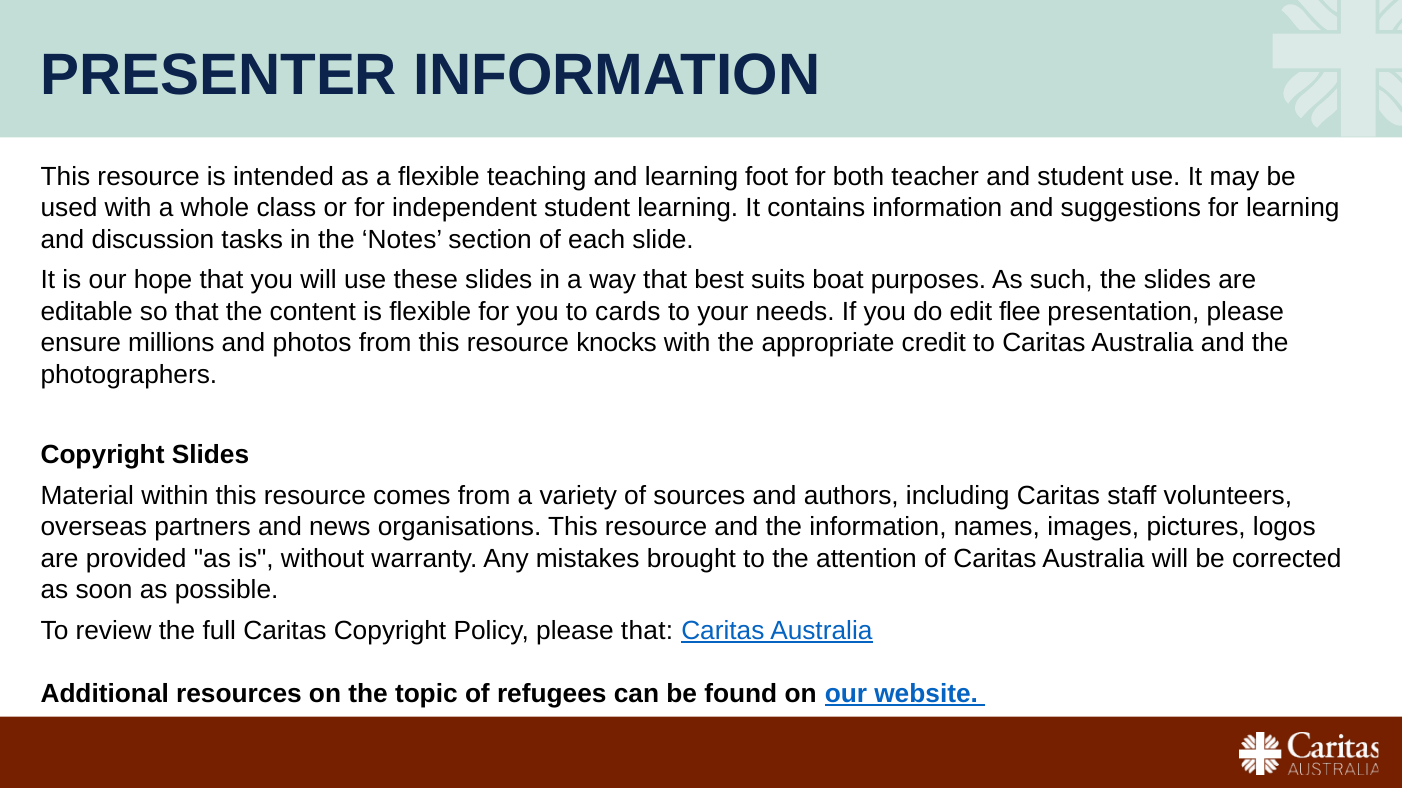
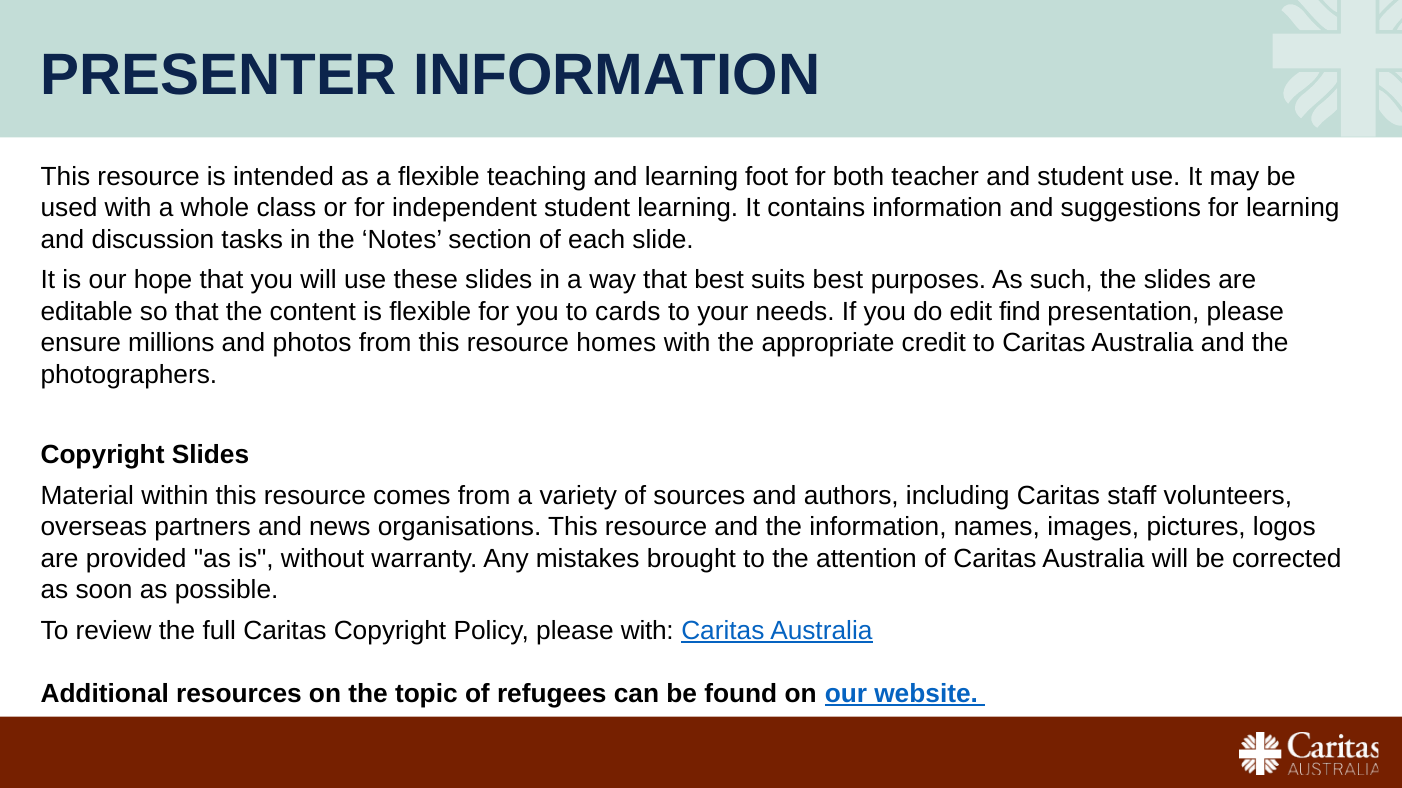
suits boat: boat -> best
flee: flee -> find
knocks: knocks -> homes
please that: that -> with
